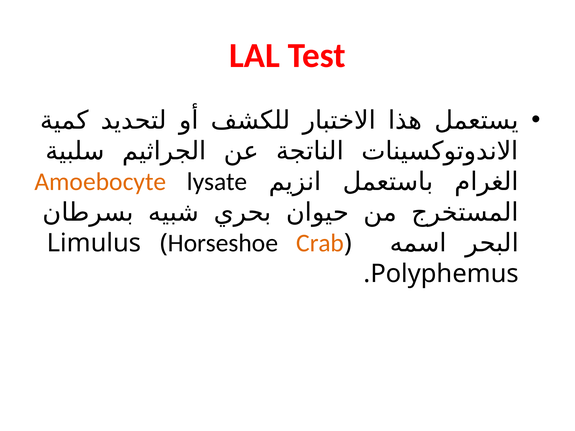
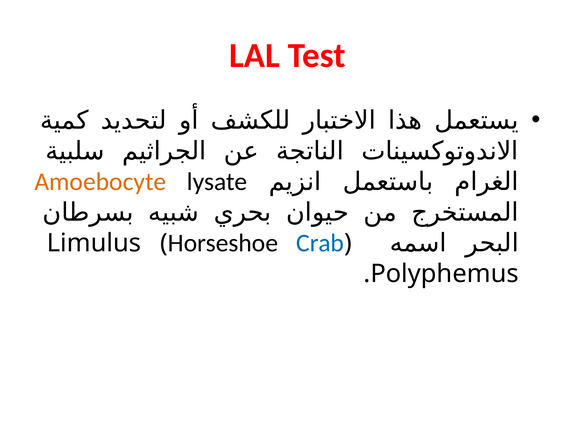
Crab colour: orange -> blue
